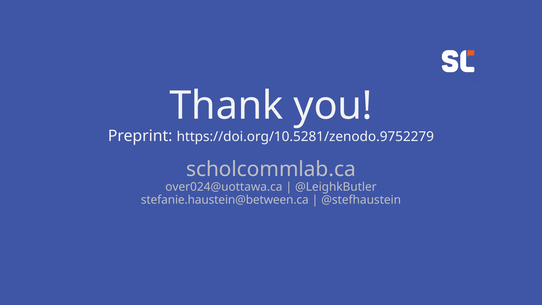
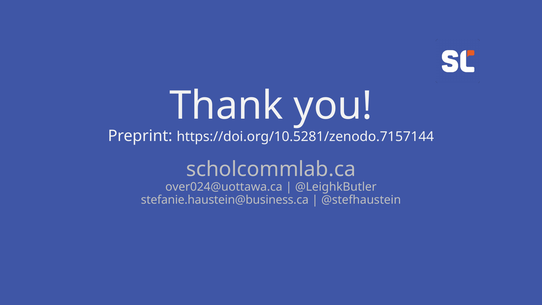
https://doi.org/10.5281/zenodo.9752279: https://doi.org/10.5281/zenodo.9752279 -> https://doi.org/10.5281/zenodo.7157144
stefanie.haustein@between.ca: stefanie.haustein@between.ca -> stefanie.haustein@business.ca
